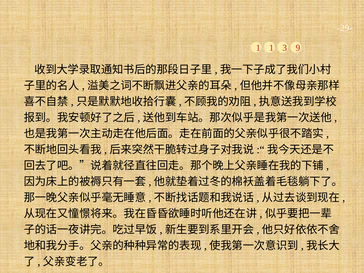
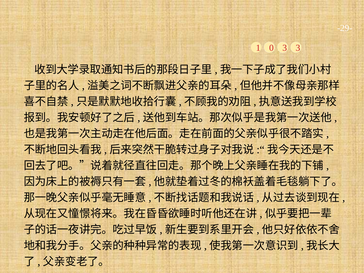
1 1: 1 -> 0
3 9: 9 -> 3
